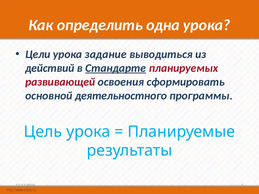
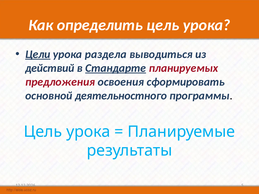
определить одна: одна -> цель
Цели underline: none -> present
задание: задание -> раздела
развивающей: развивающей -> предложения
